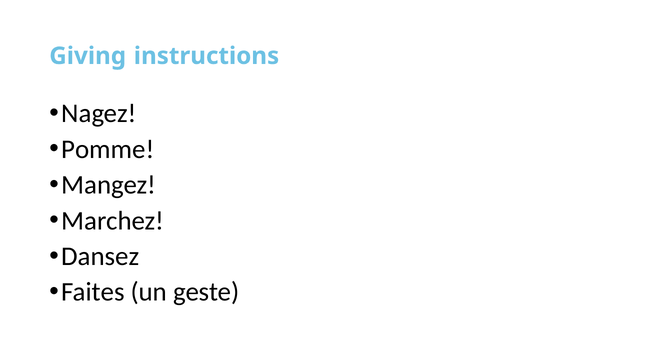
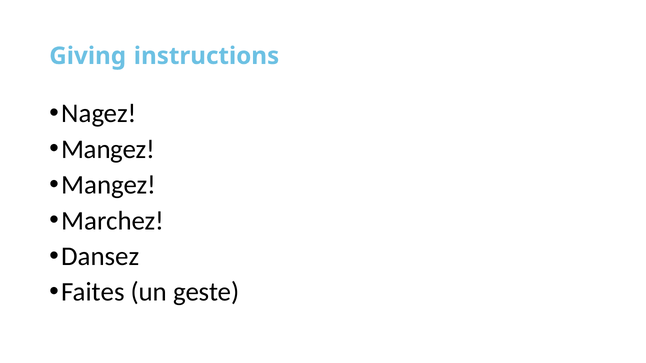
Pomme at (108, 149): Pomme -> Mangez
